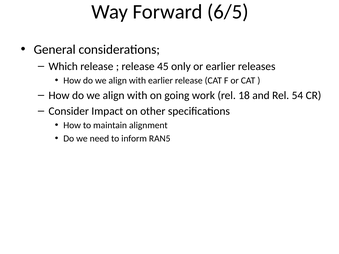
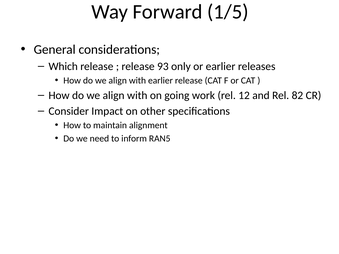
6/5: 6/5 -> 1/5
45: 45 -> 93
18: 18 -> 12
54: 54 -> 82
